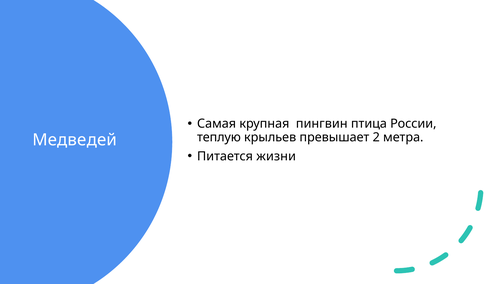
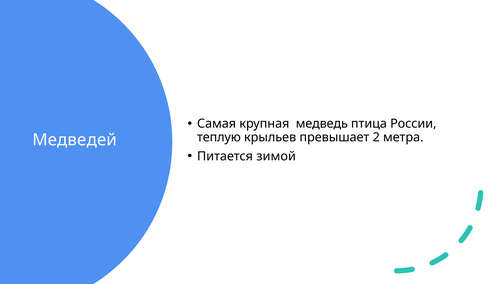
пингвин: пингвин -> медведь
жизни: жизни -> зимой
